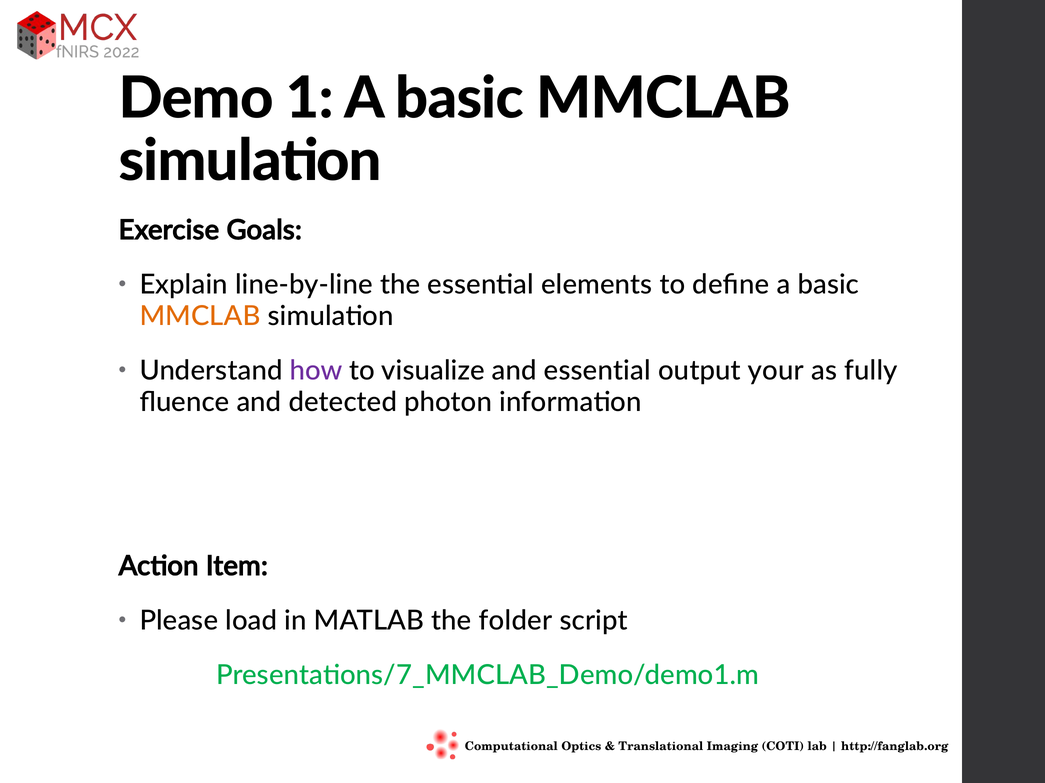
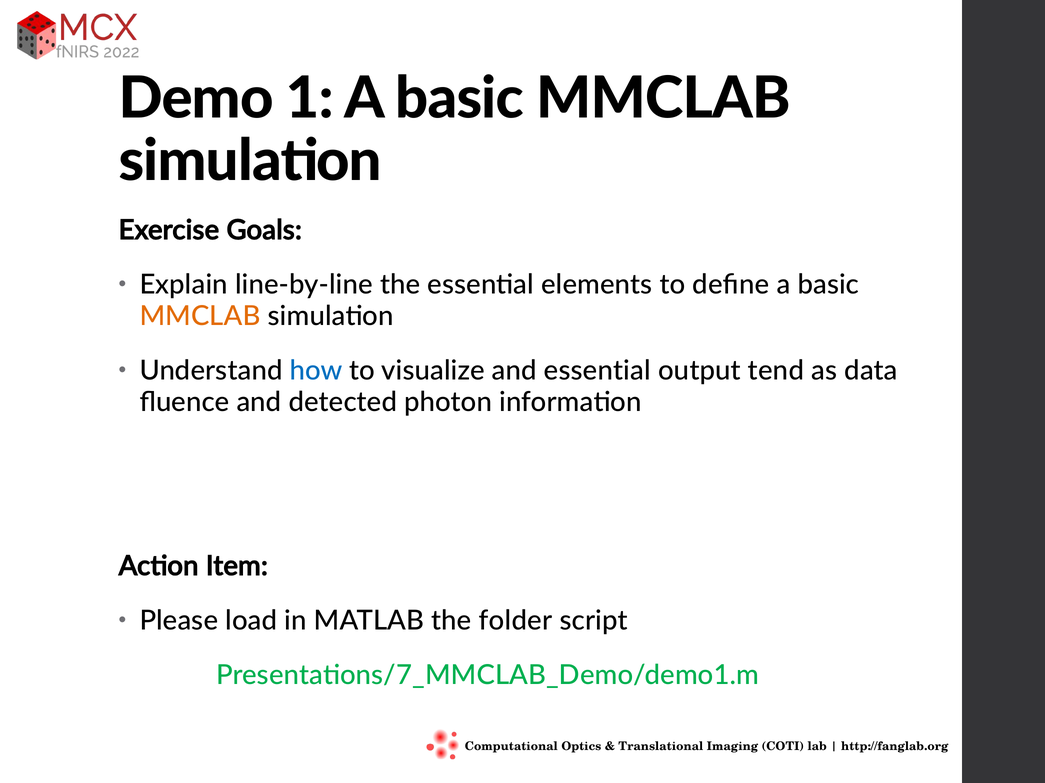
how colour: purple -> blue
your: your -> tend
fully: fully -> data
